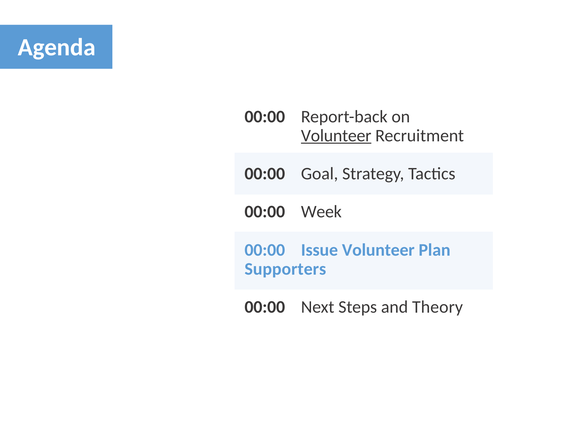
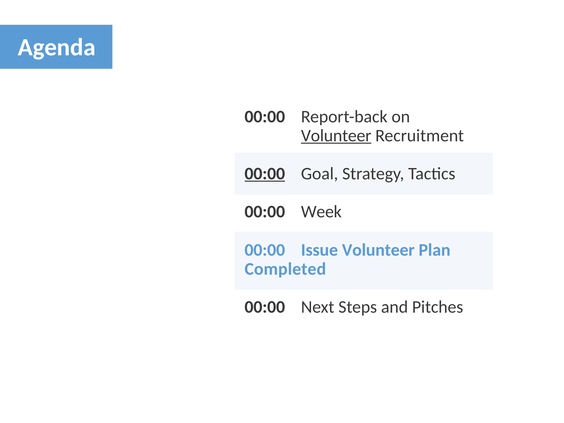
00:00 at (265, 174) underline: none -> present
Supporters: Supporters -> Completed
Theory: Theory -> Pitches
